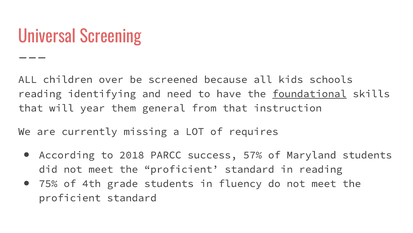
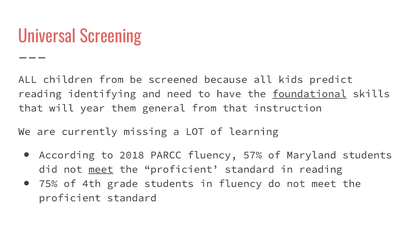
children over: over -> from
schools: schools -> predict
requires: requires -> learning
PARCC success: success -> fluency
meet at (101, 169) underline: none -> present
